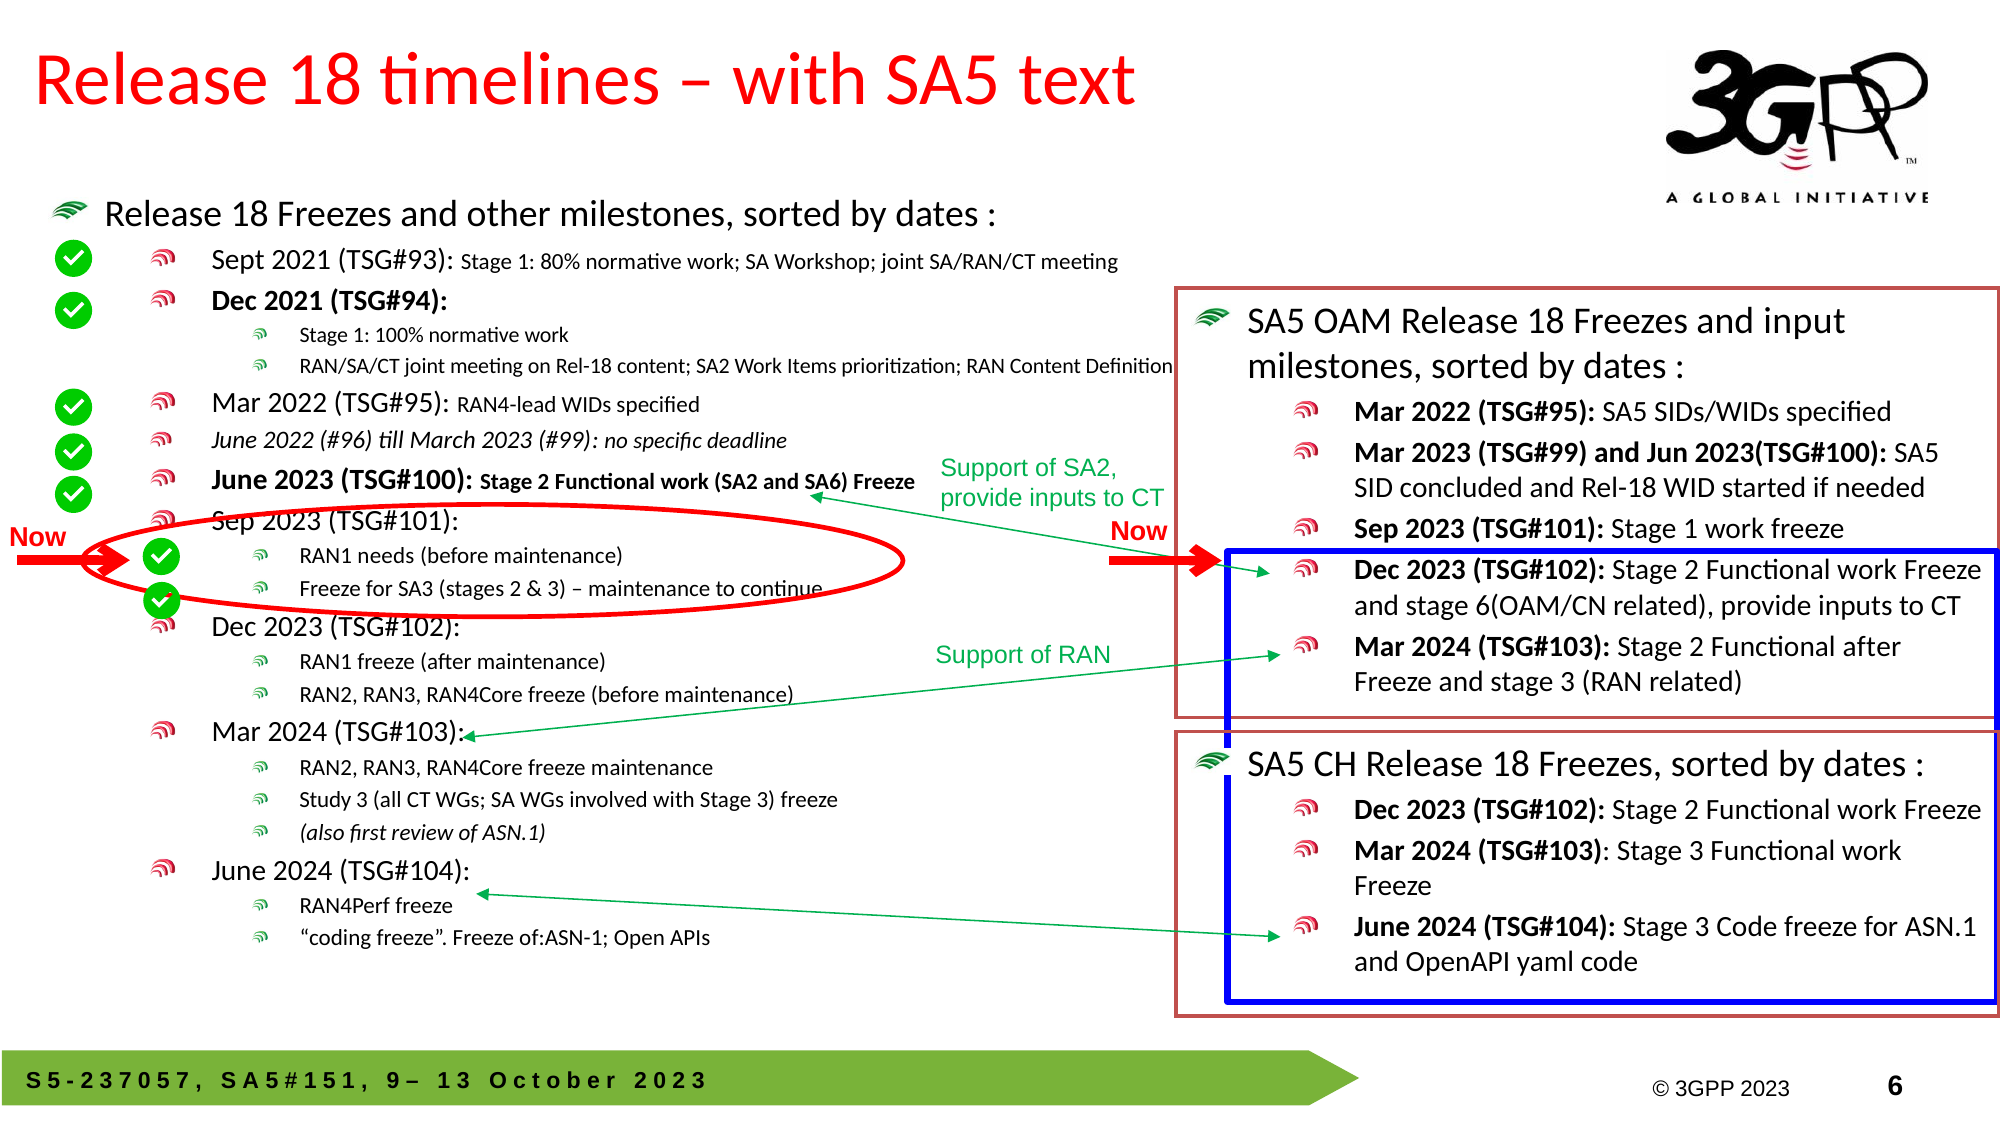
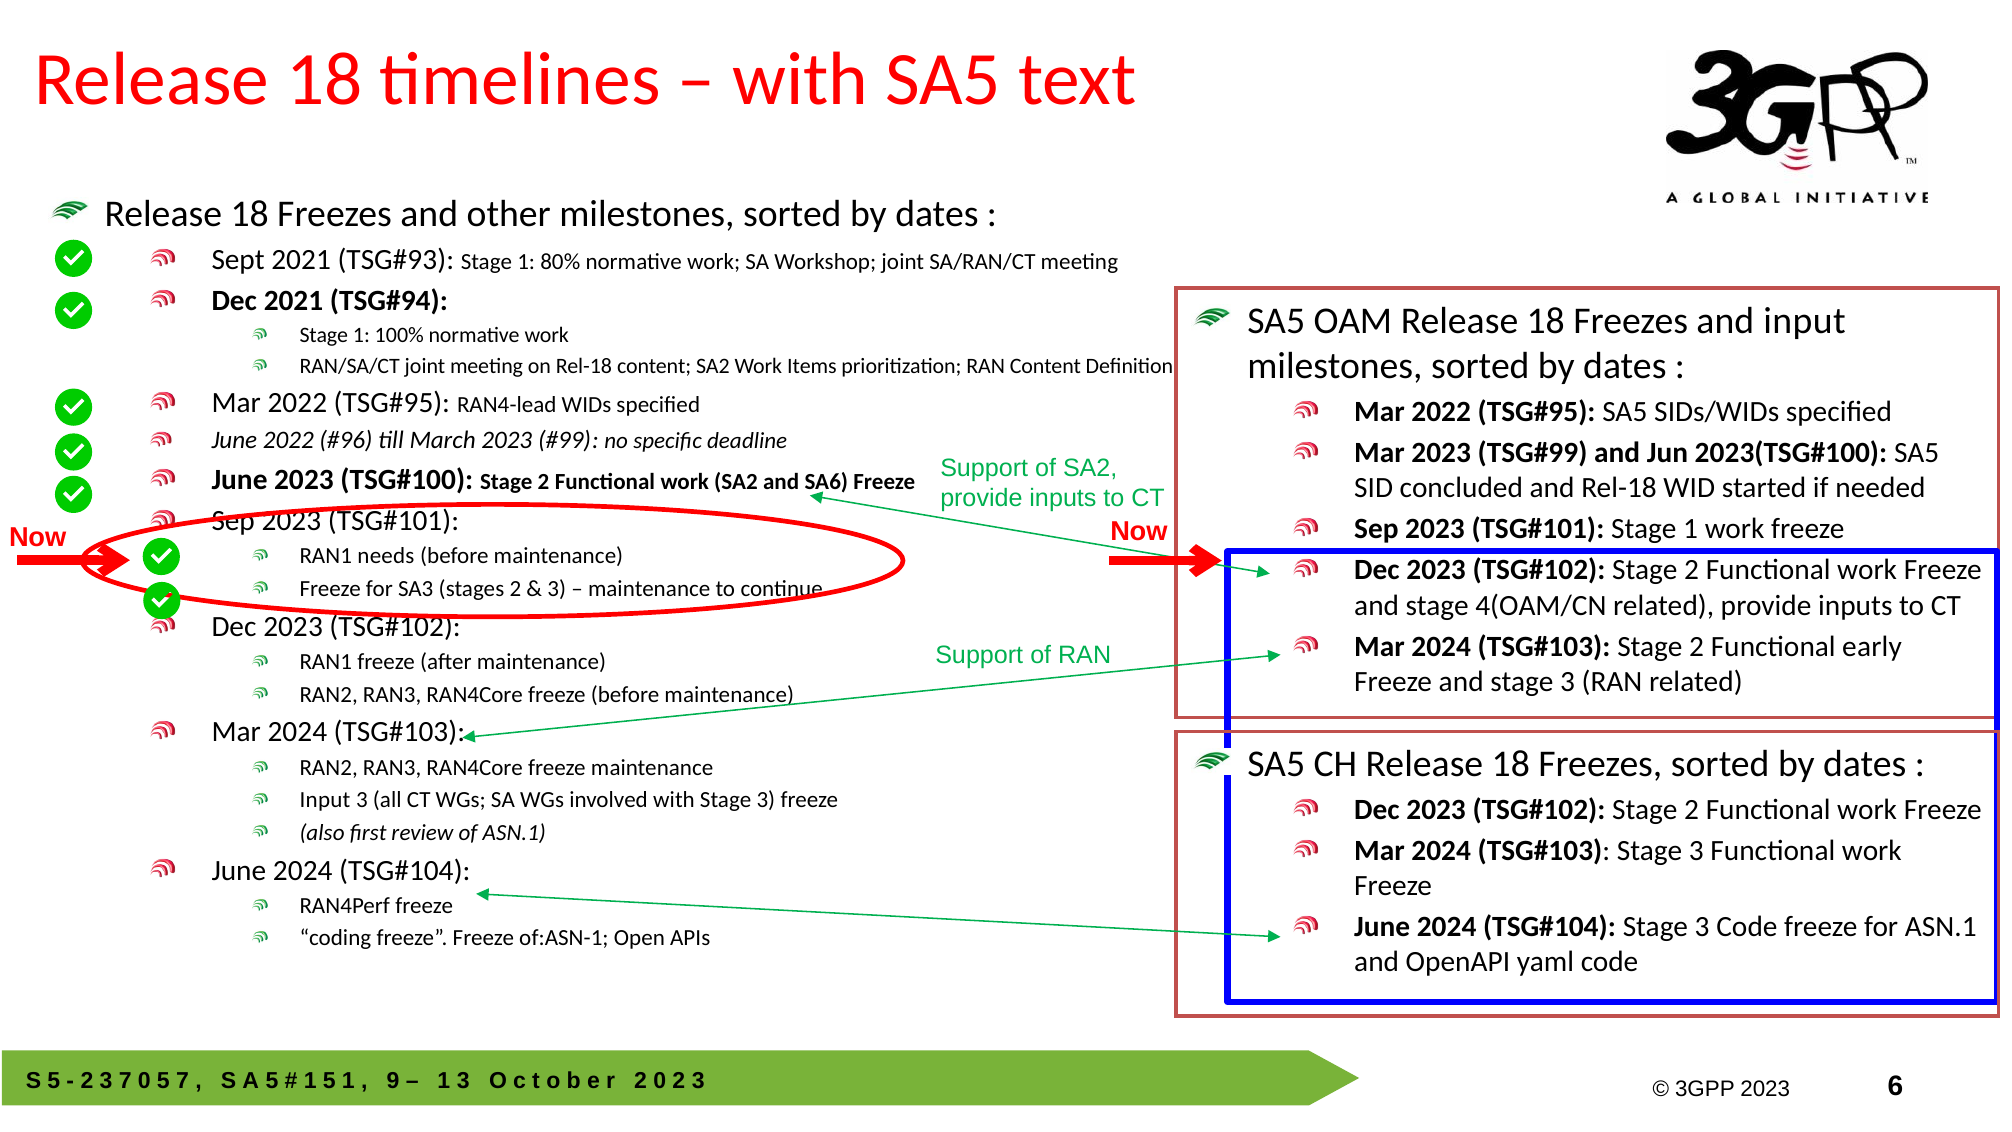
6(OAM/CN: 6(OAM/CN -> 4(OAM/CN
Functional after: after -> early
Study at (325, 800): Study -> Input
